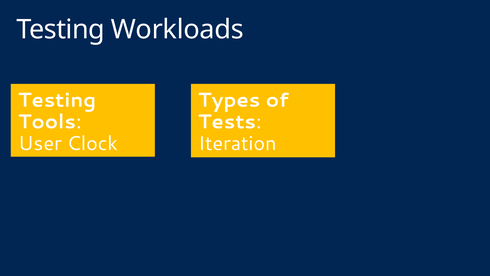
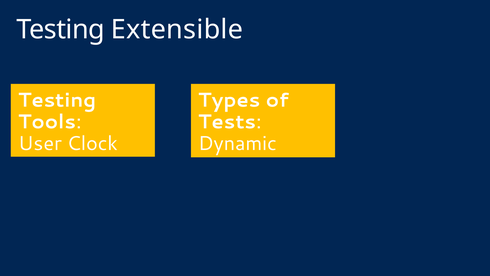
Workloads: Workloads -> Extensible
Iteration: Iteration -> Dynamic
